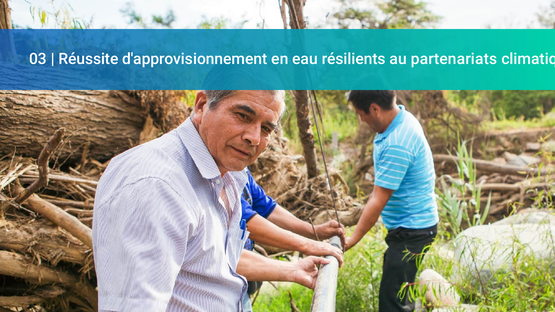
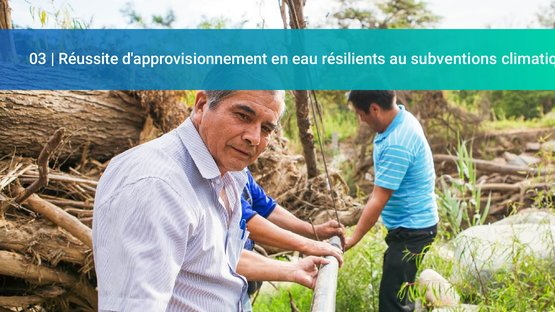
partenariats: partenariats -> subventions
